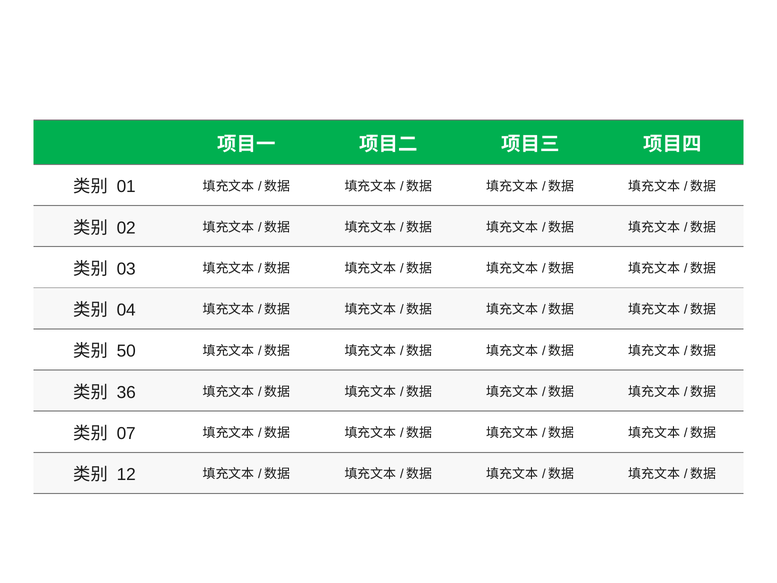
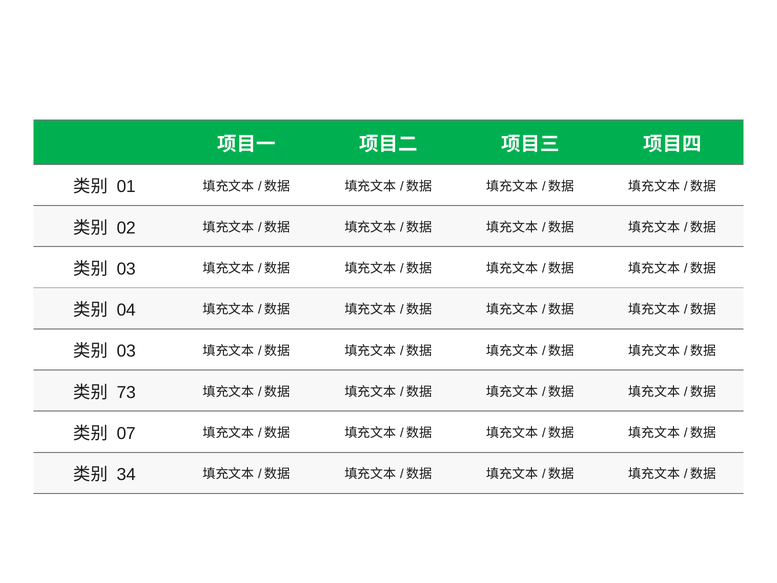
50 at (126, 351): 50 -> 03
36: 36 -> 73
12: 12 -> 34
